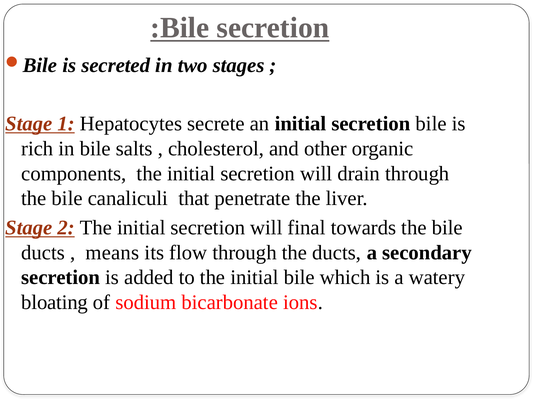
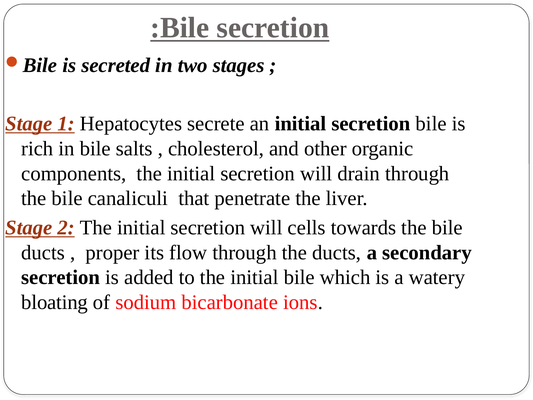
final: final -> cells
means: means -> proper
